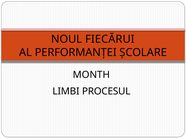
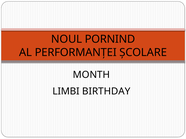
FIECĂRUI: FIECĂRUI -> PORNIND
PROCESUL: PROCESUL -> BIRTHDAY
